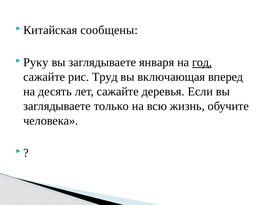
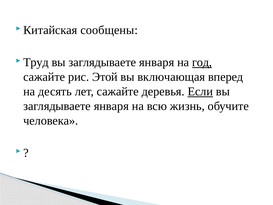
Руку: Руку -> Труд
Труд: Труд -> Этой
Если underline: none -> present
только at (111, 106): только -> января
